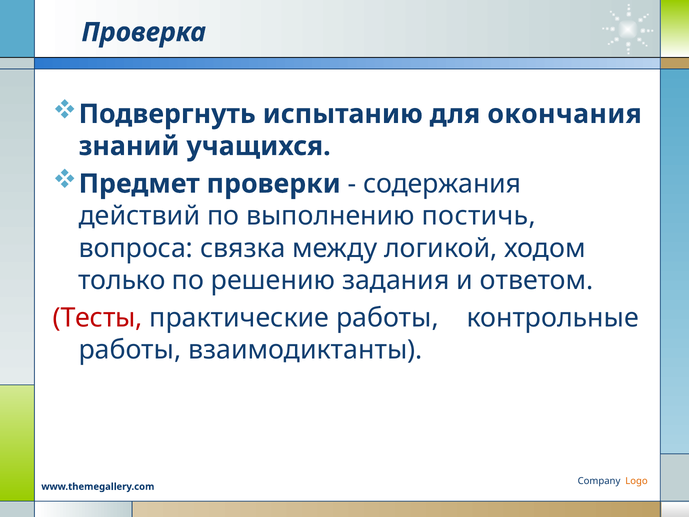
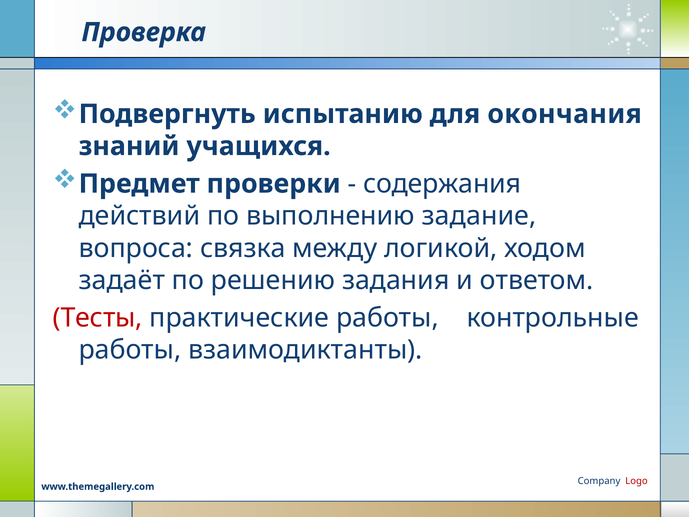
постичь: постичь -> задание
только: только -> задаёт
Logo colour: orange -> red
